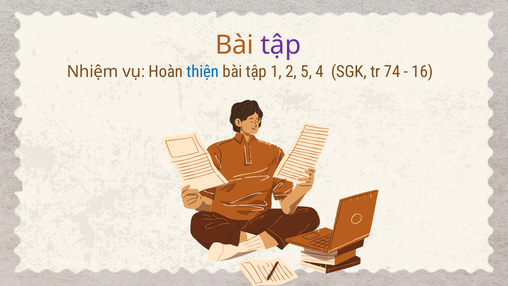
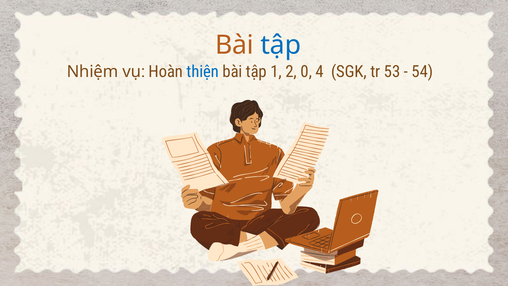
tập at (281, 45) colour: purple -> blue
5: 5 -> 0
74: 74 -> 53
16: 16 -> 54
